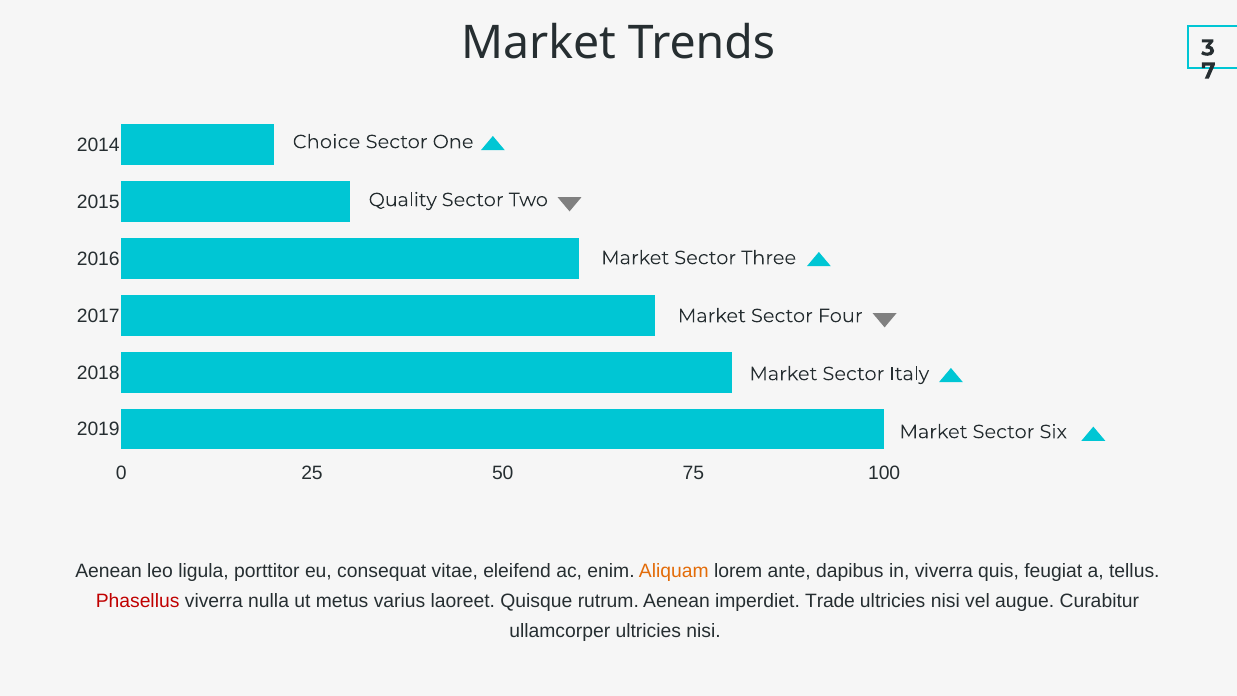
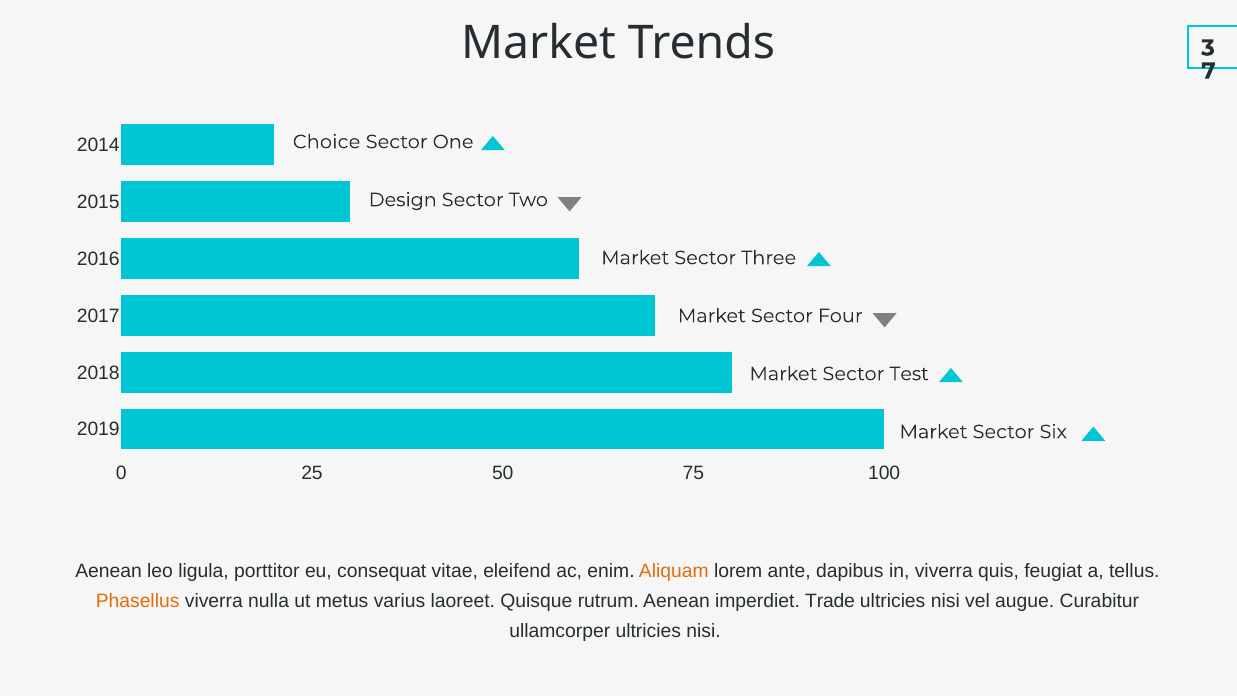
Quality: Quality -> Design
Italy: Italy -> Test
Phasellus colour: red -> orange
